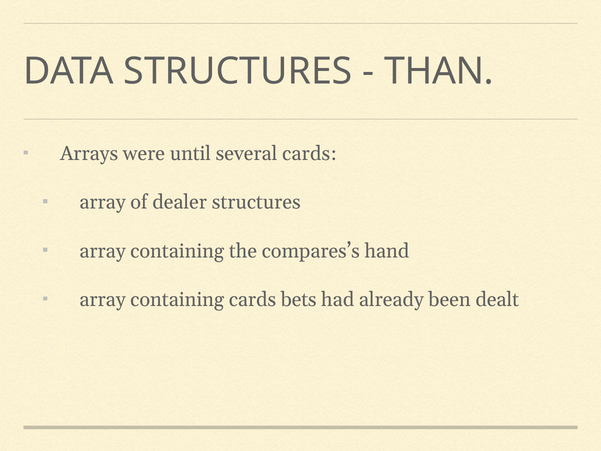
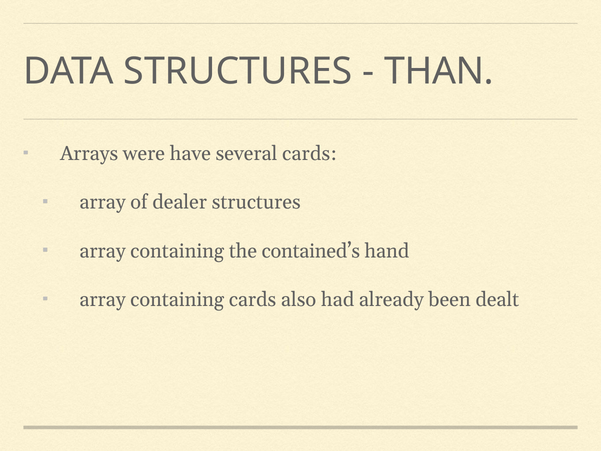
until: until -> have
compares’s: compares’s -> contained’s
bets: bets -> also
